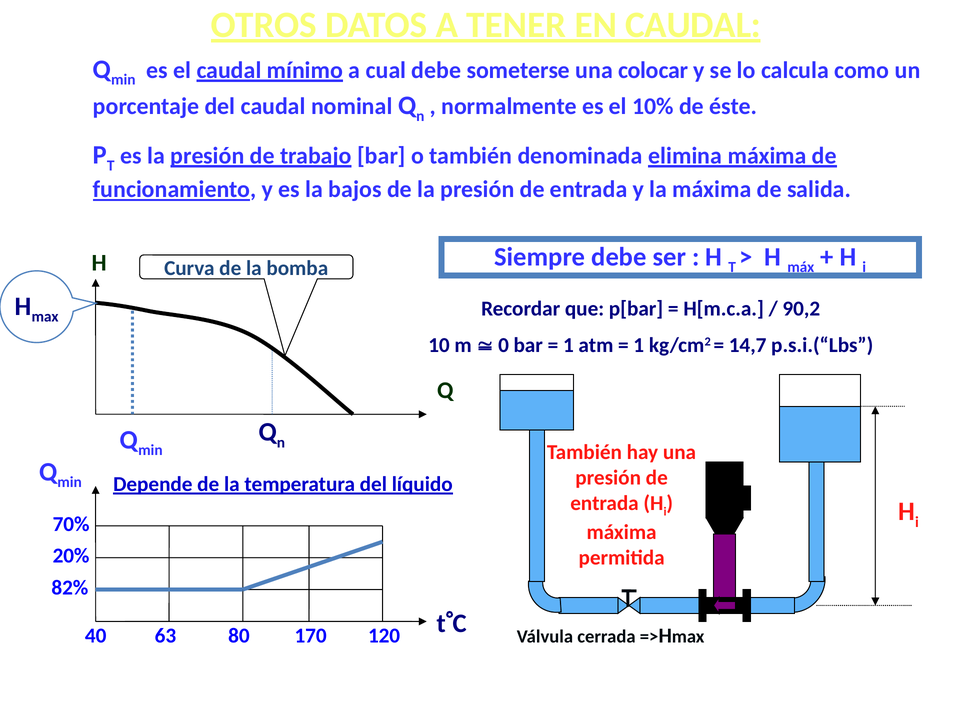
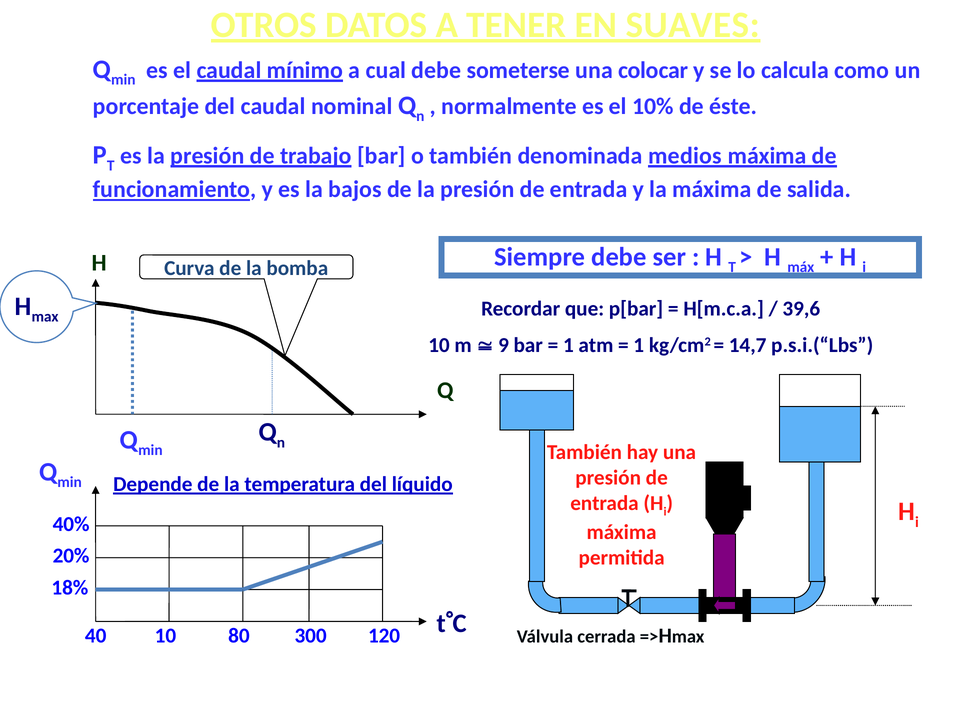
EN CAUDAL: CAUDAL -> SUAVES
elimina: elimina -> medios
90,2: 90,2 -> 39,6
0: 0 -> 9
70%: 70% -> 40%
82%: 82% -> 18%
40 63: 63 -> 10
170: 170 -> 300
